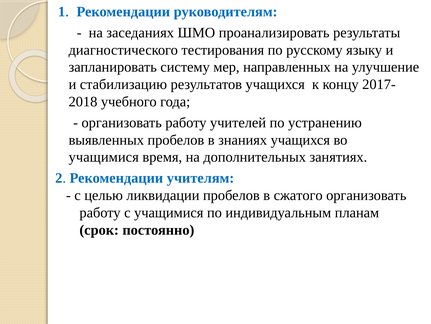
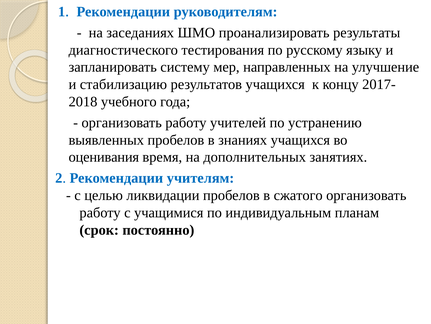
учащимися at (104, 157): учащимися -> оценивания
